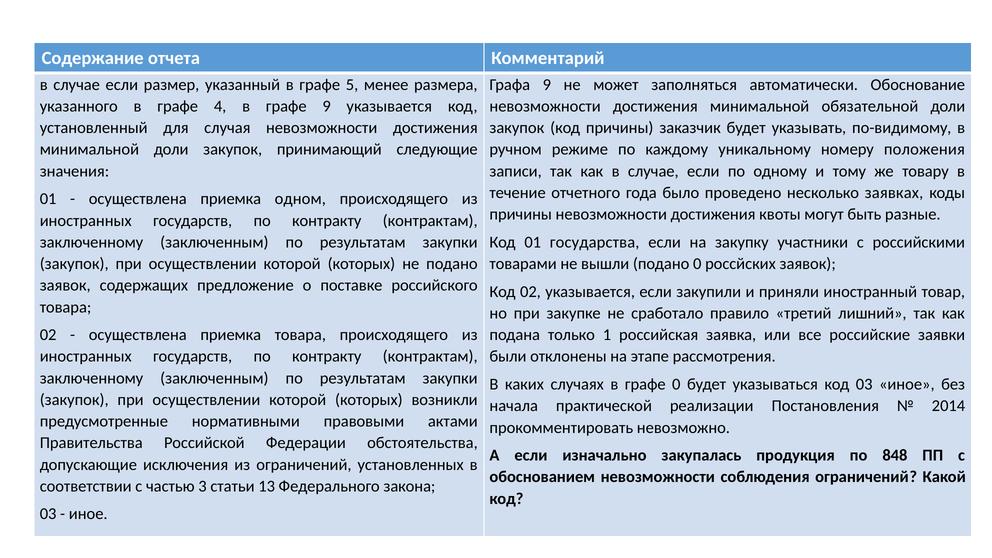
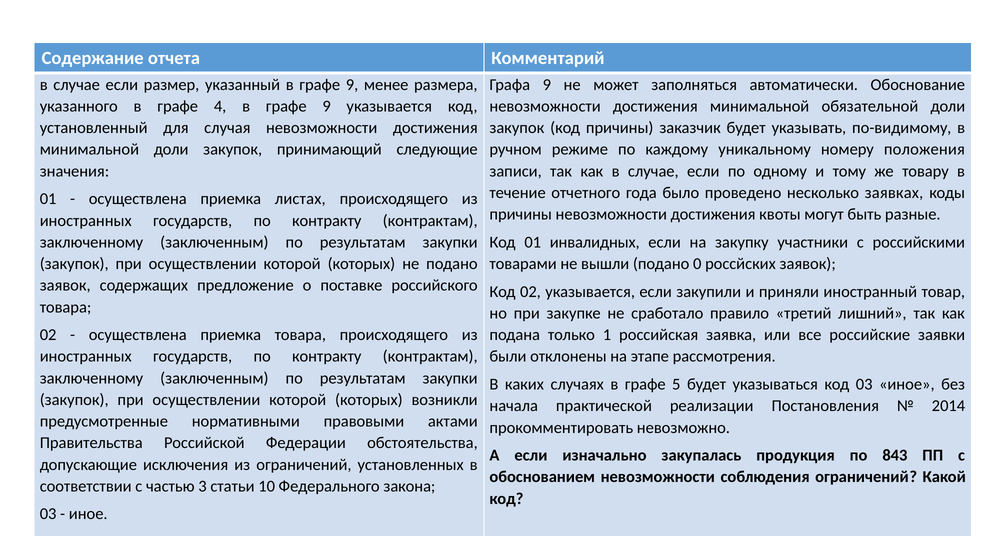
указанный в графе 5: 5 -> 9
одном: одном -> листах
государства: государства -> инвалидных
графе 0: 0 -> 5
848: 848 -> 843
13: 13 -> 10
